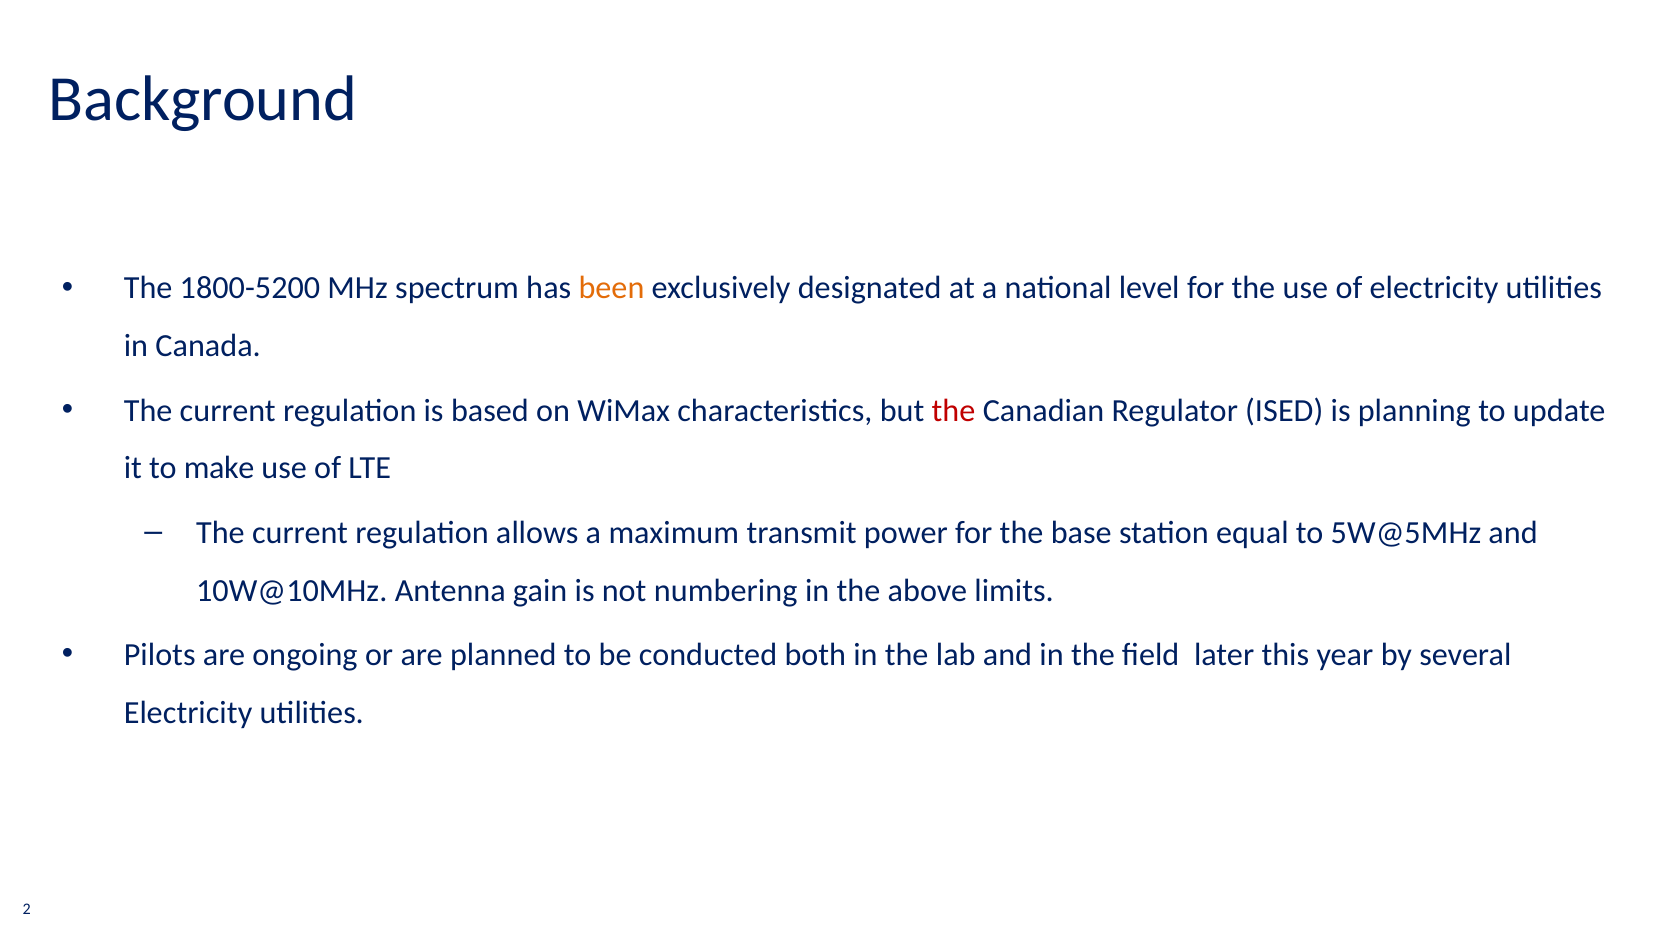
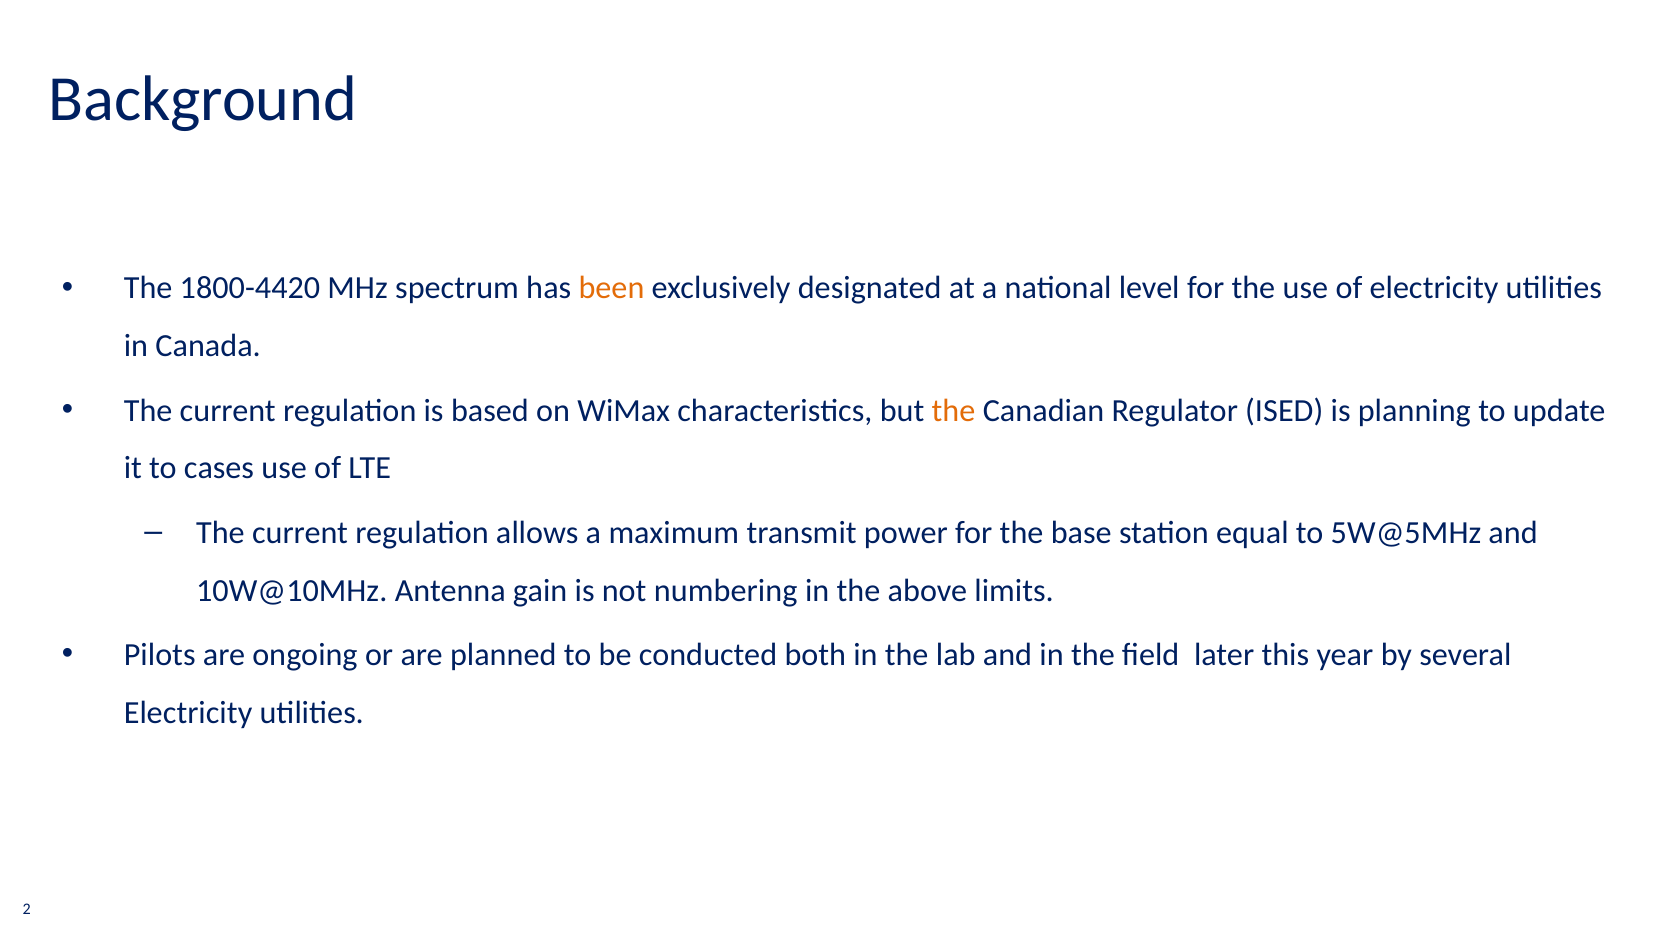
1800-5200: 1800-5200 -> 1800-4420
the at (953, 410) colour: red -> orange
make: make -> cases
